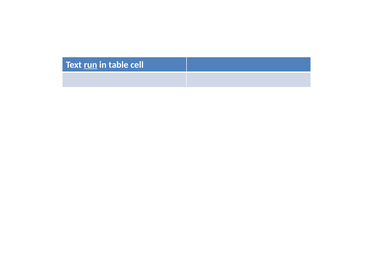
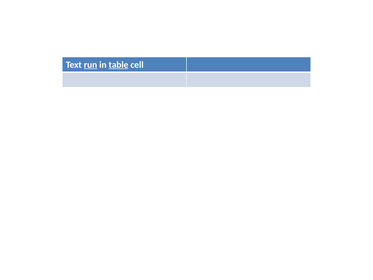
table underline: none -> present
